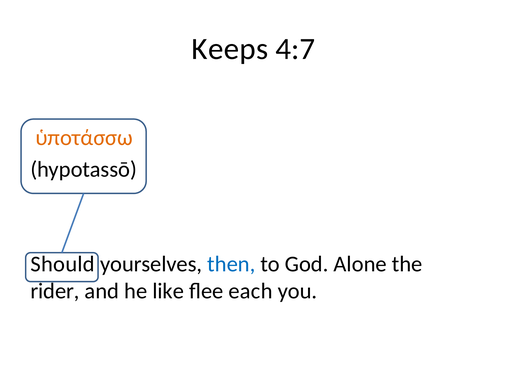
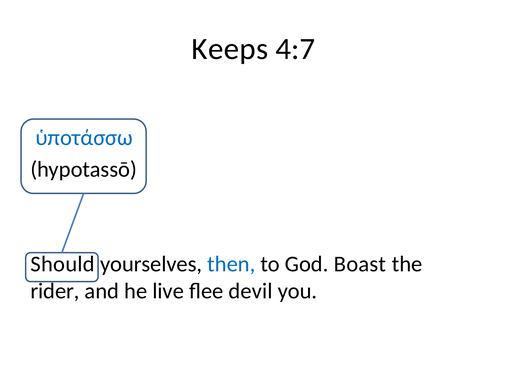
ὑποτάσσω colour: orange -> blue
Alone: Alone -> Boast
like: like -> live
each: each -> devil
